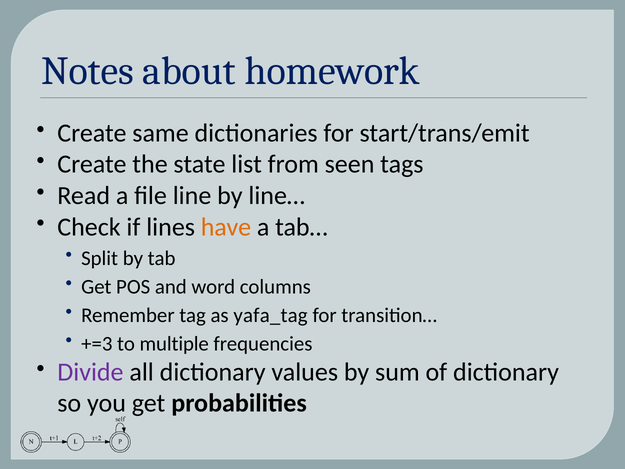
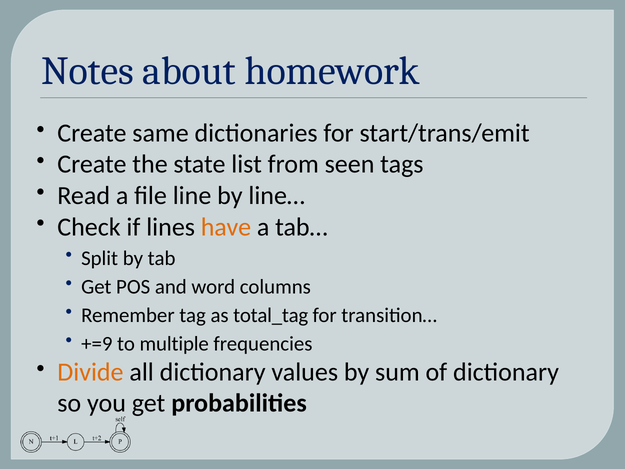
yafa_tag: yafa_tag -> total_tag
+=3: +=3 -> +=9
Divide colour: purple -> orange
